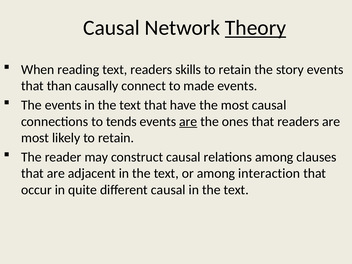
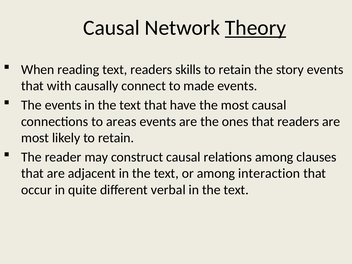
than: than -> with
tends: tends -> areas
are at (188, 121) underline: present -> none
different causal: causal -> verbal
